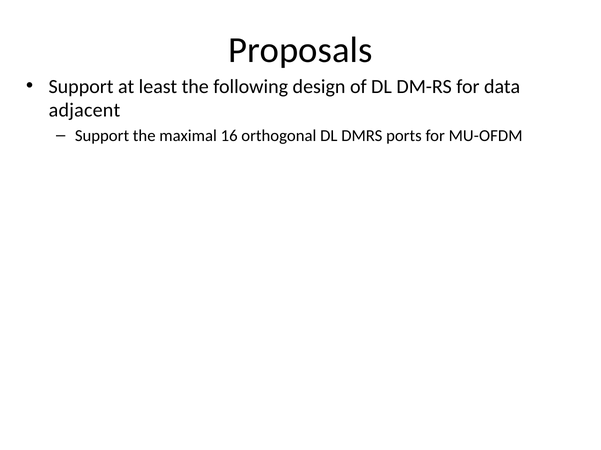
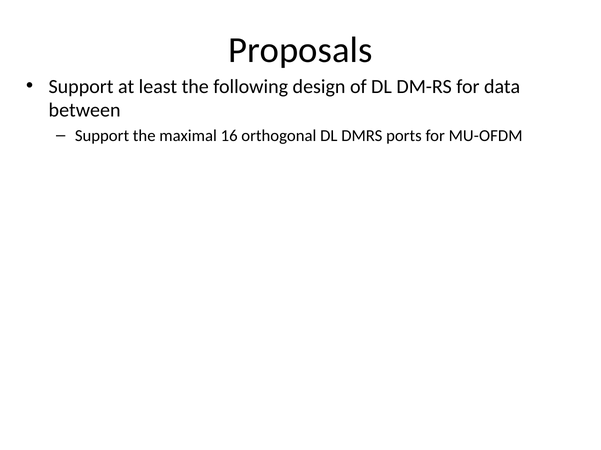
adjacent: adjacent -> between
